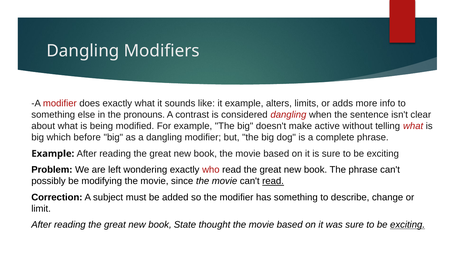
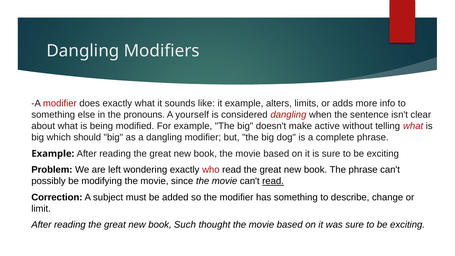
contrast: contrast -> yourself
before: before -> should
State: State -> Such
exciting at (408, 225) underline: present -> none
